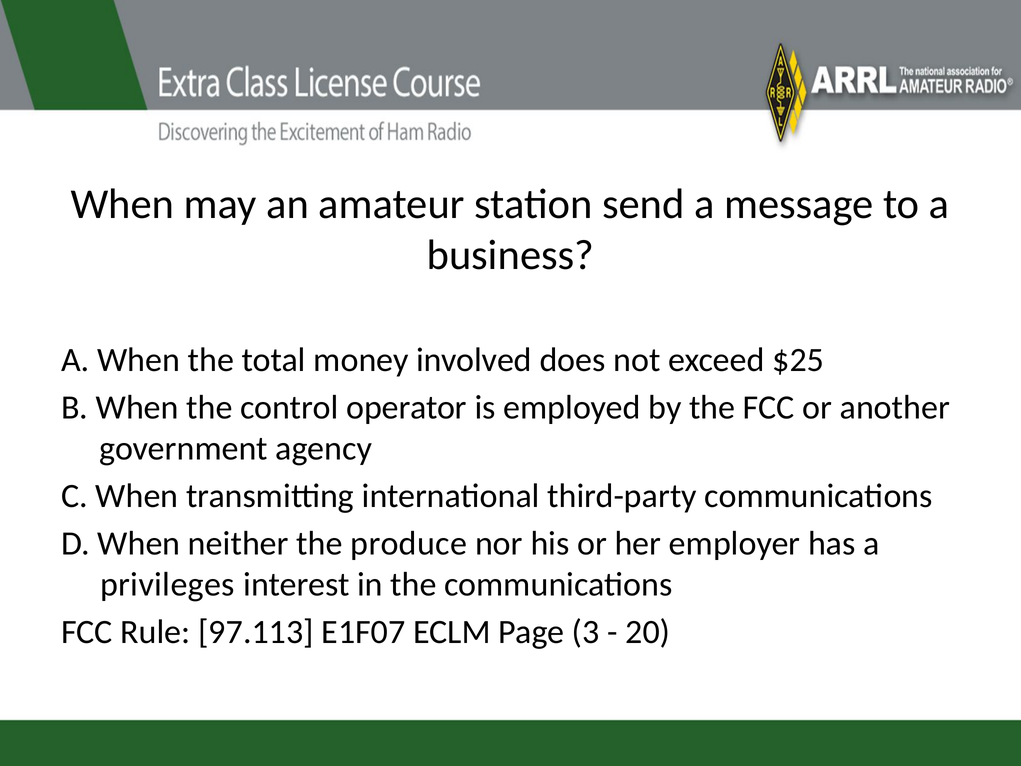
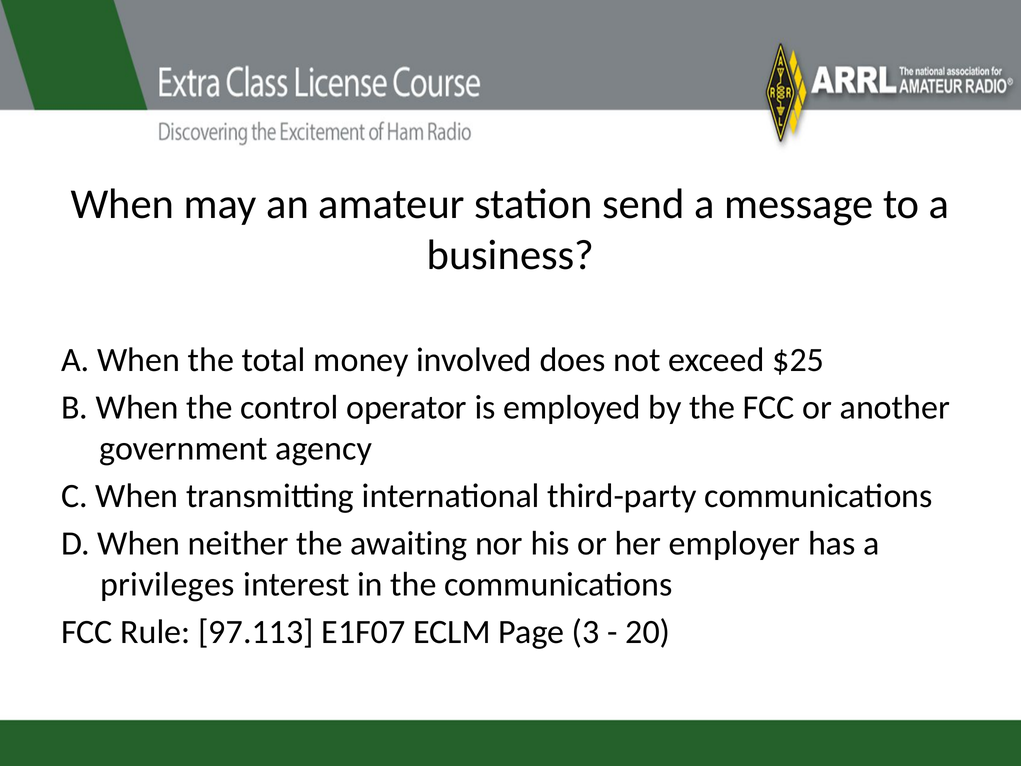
produce: produce -> awaiting
